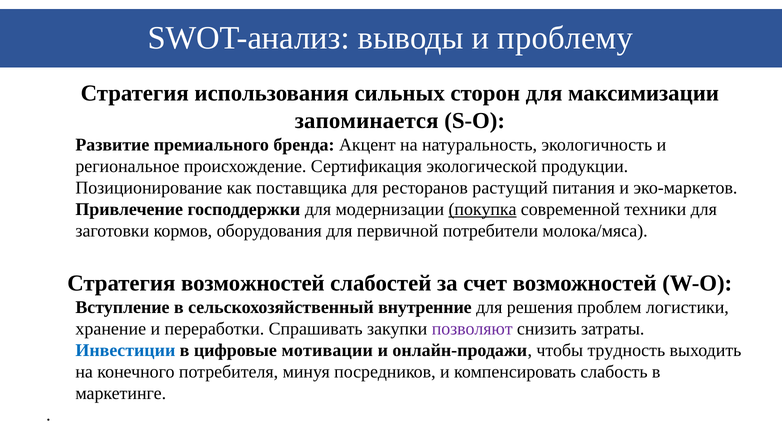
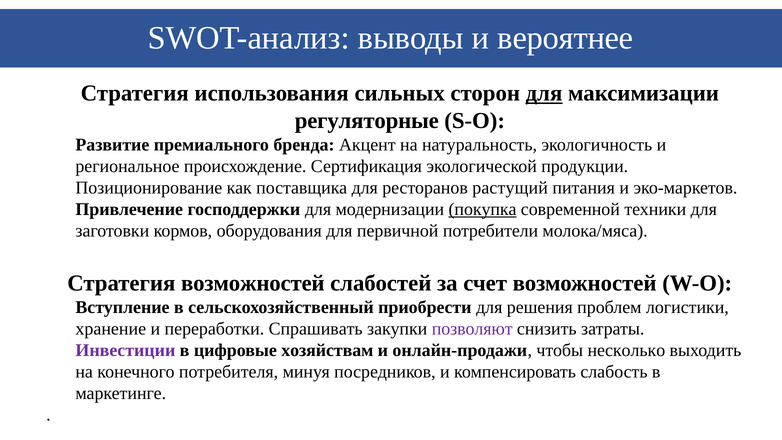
проблему: проблему -> вероятнее
для at (544, 93) underline: none -> present
запоминается: запоминается -> регуляторные
внутренние: внутренние -> приобрести
Инвестиции colour: blue -> purple
мотивации: мотивации -> хозяйствам
трудность: трудность -> несколько
